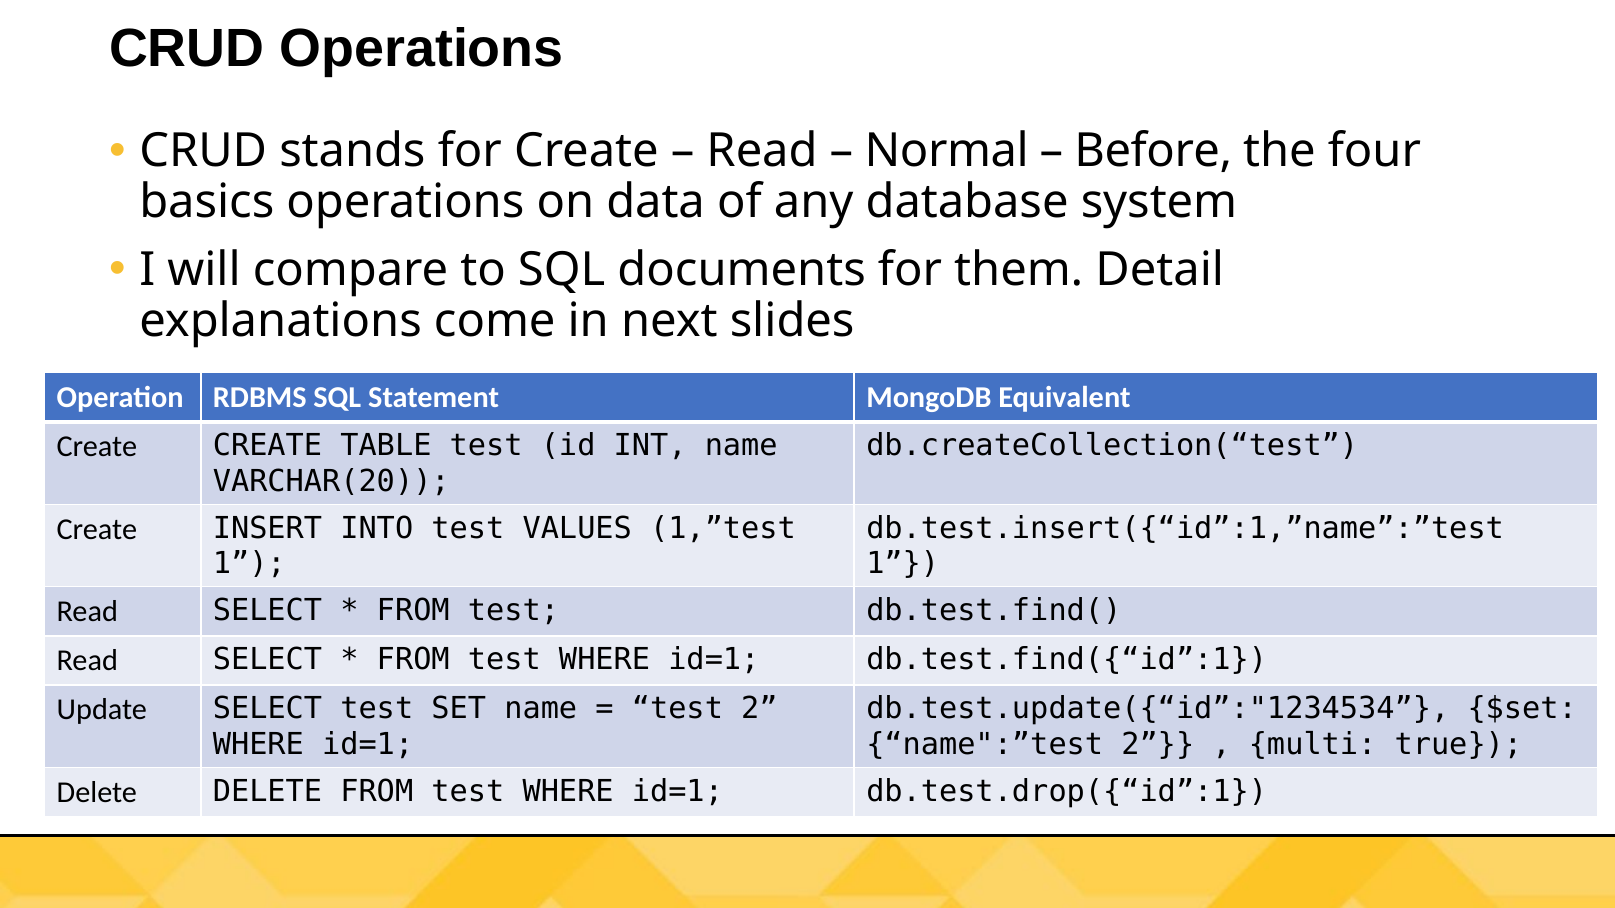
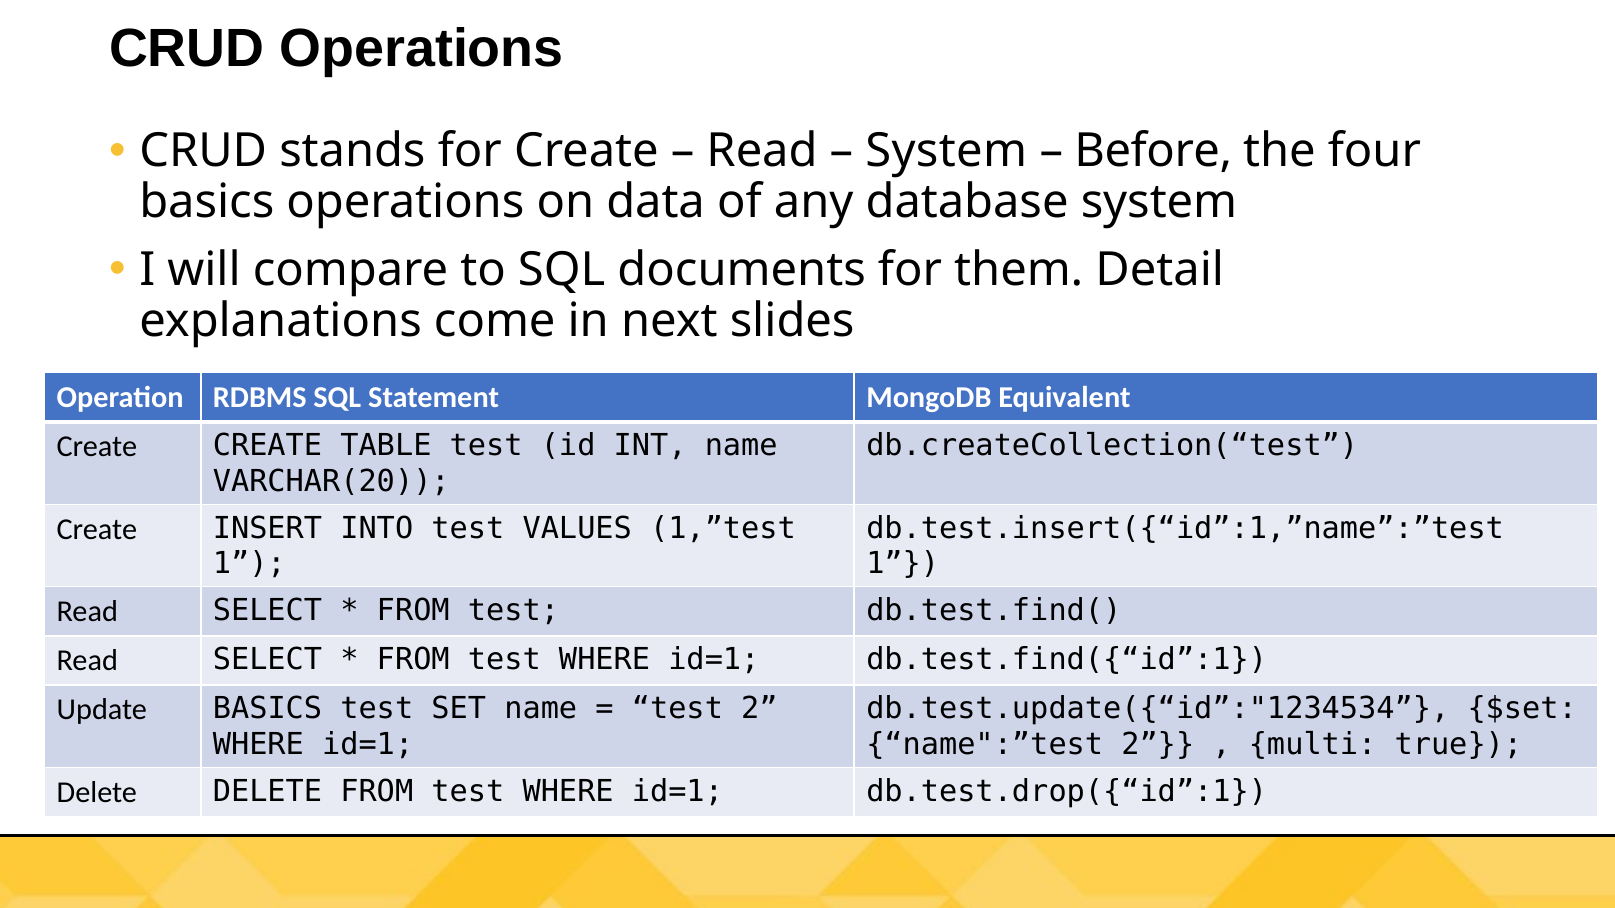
Normal at (947, 151): Normal -> System
Update SELECT: SELECT -> BASICS
